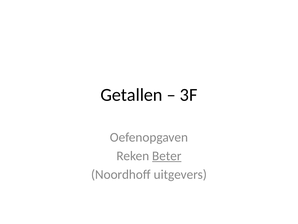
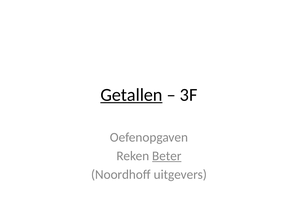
Getallen underline: none -> present
